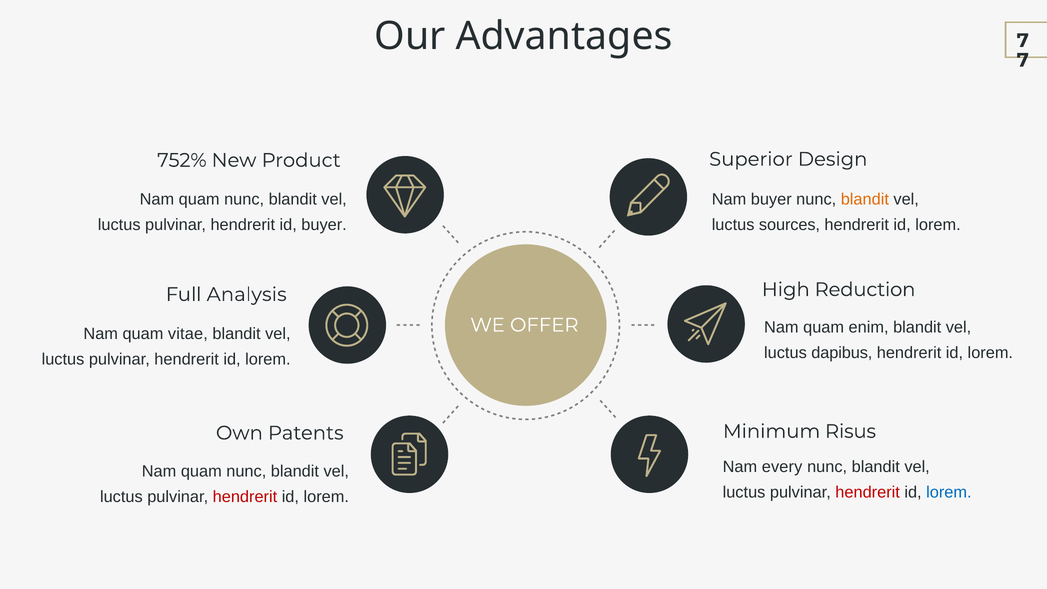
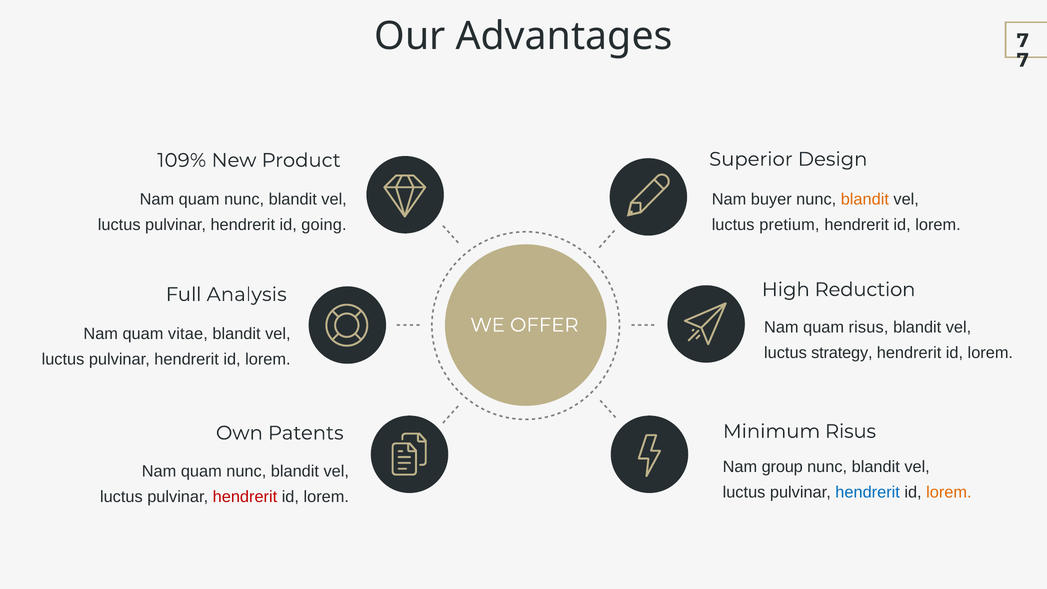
752%: 752% -> 109%
id buyer: buyer -> going
sources: sources -> pretium
quam enim: enim -> risus
dapibus: dapibus -> strategy
every: every -> group
hendrerit at (868, 493) colour: red -> blue
lorem at (949, 493) colour: blue -> orange
